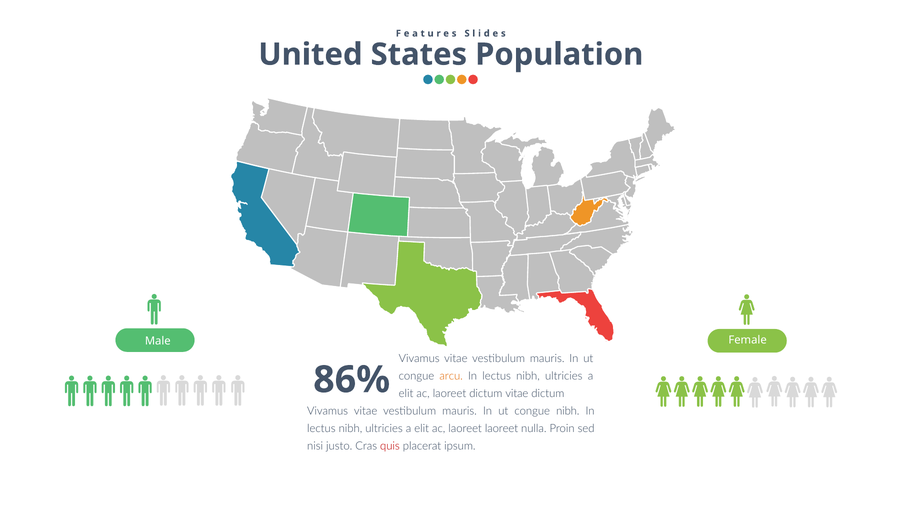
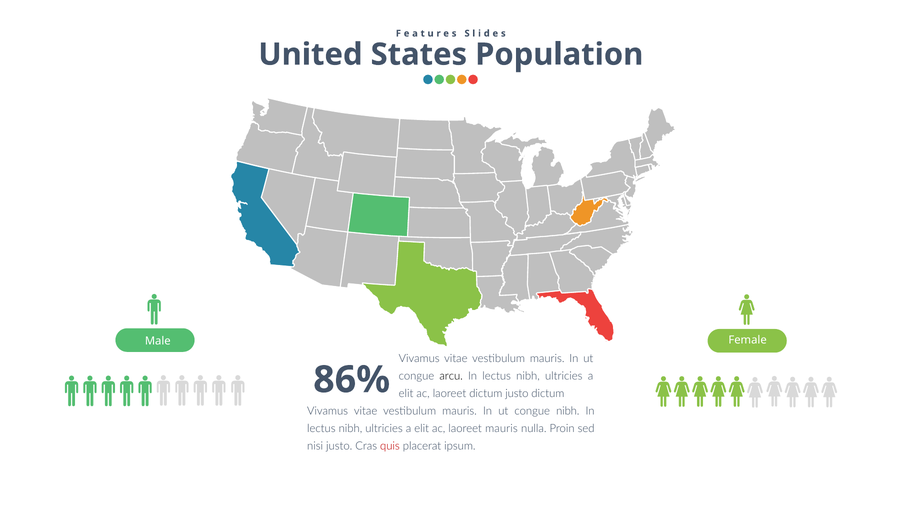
arcu colour: orange -> black
dictum vitae: vitae -> justo
laoreet laoreet: laoreet -> mauris
